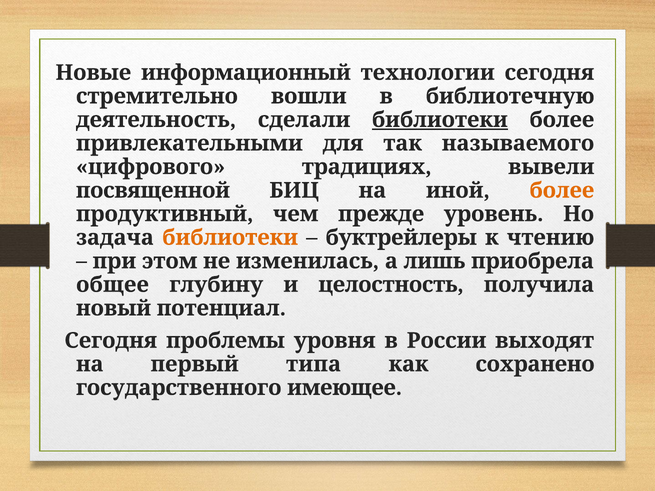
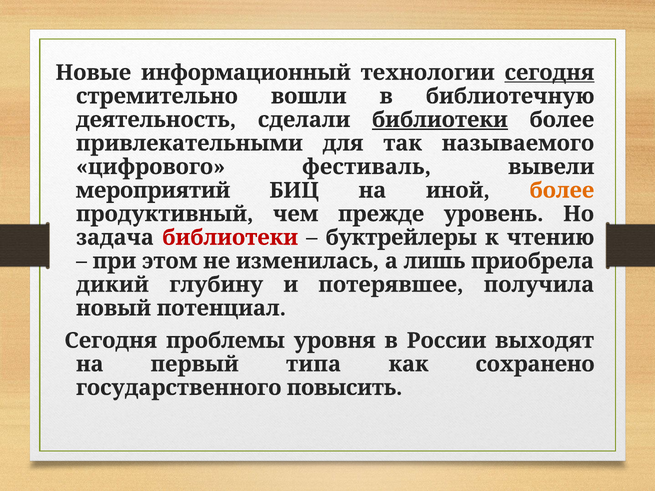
сегодня at (549, 73) underline: none -> present
традициях: традициях -> фестиваль
посвященной: посвященной -> мероприятий
библиотеки at (230, 238) colour: orange -> red
общее: общее -> дикий
целостность: целостность -> потерявшее
имеющее: имеющее -> повысить
